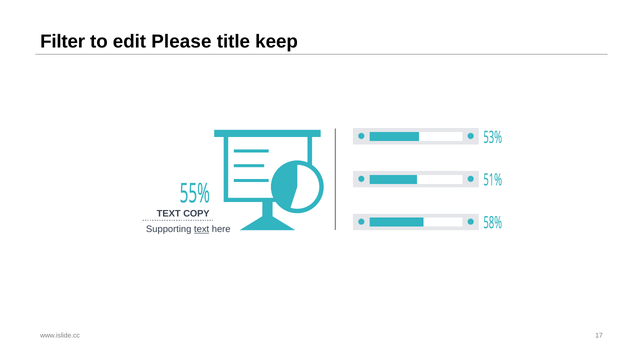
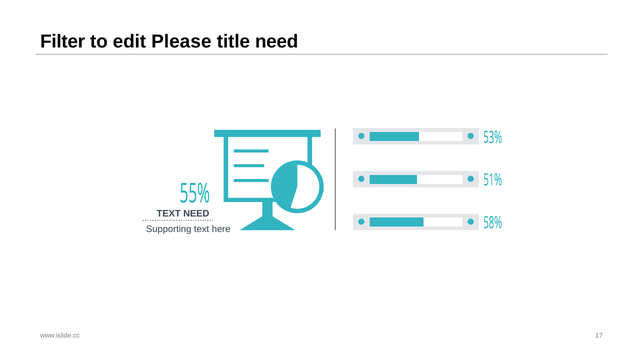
title keep: keep -> need
TEXT COPY: COPY -> NEED
text at (202, 229) underline: present -> none
